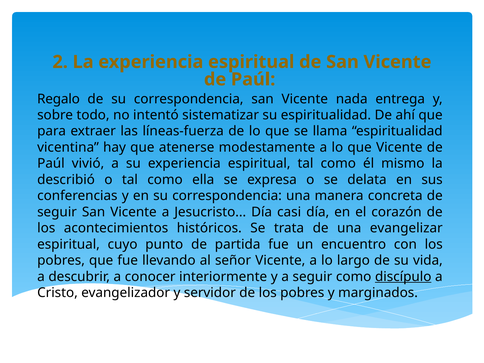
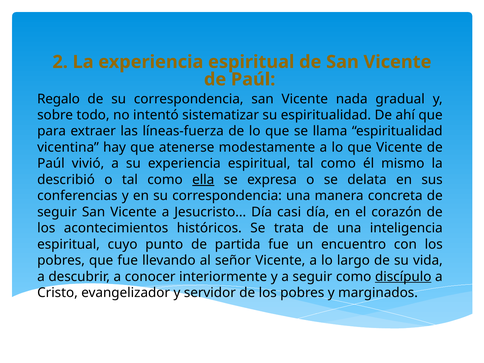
entrega: entrega -> gradual
ella underline: none -> present
evangelizar: evangelizar -> inteligencia
